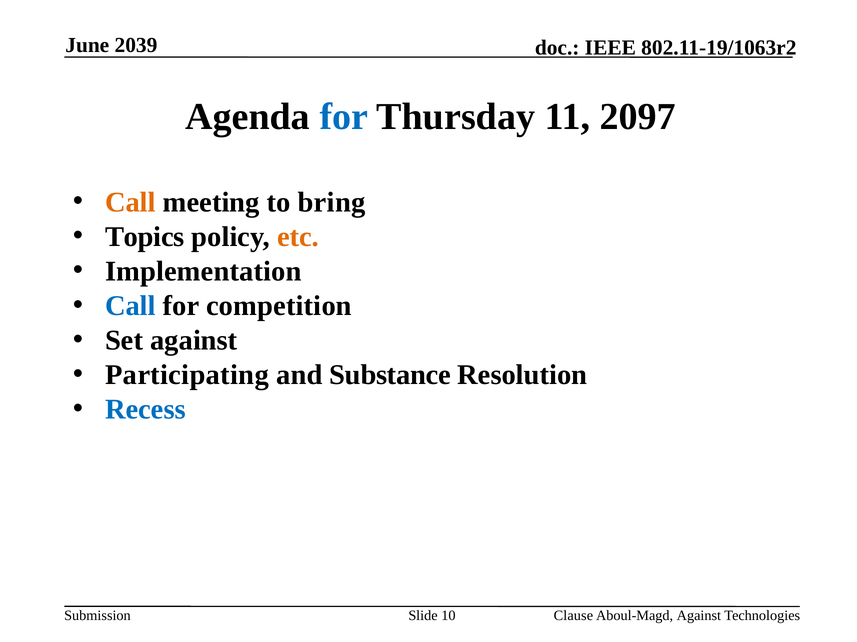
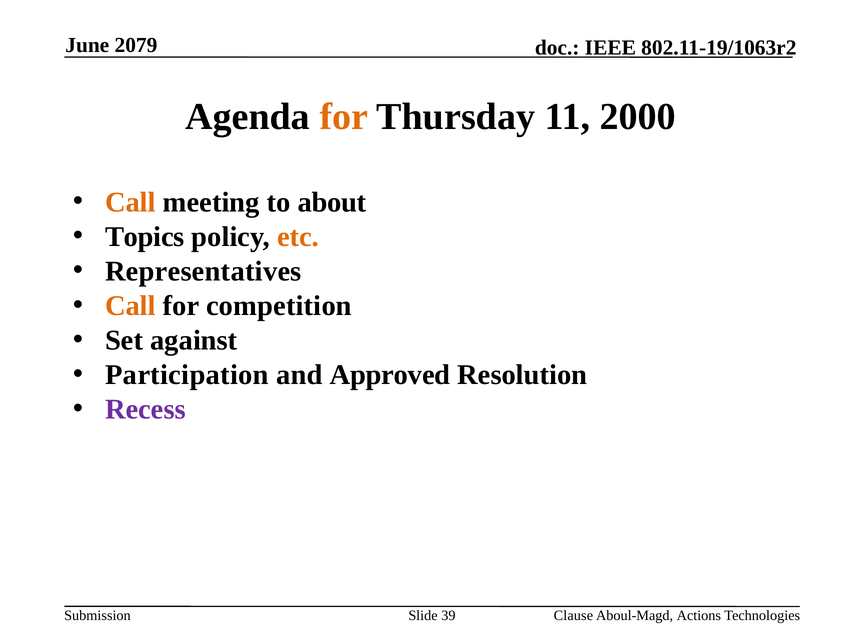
2039: 2039 -> 2079
for at (344, 117) colour: blue -> orange
2097: 2097 -> 2000
bring: bring -> about
Implementation: Implementation -> Representatives
Call at (130, 306) colour: blue -> orange
Participating: Participating -> Participation
Substance: Substance -> Approved
Recess colour: blue -> purple
10: 10 -> 39
Aboul-Magd Against: Against -> Actions
